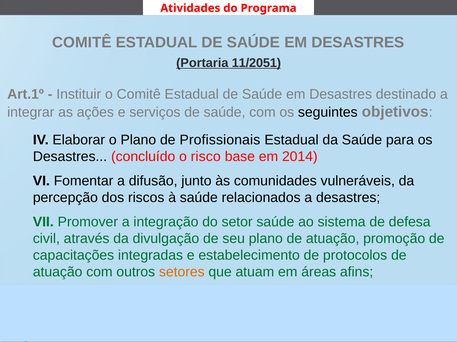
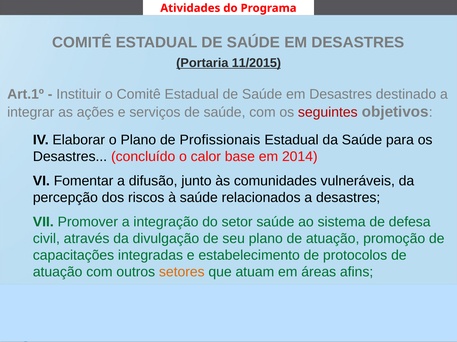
11/2051: 11/2051 -> 11/2015
seguintes colour: black -> red
risco: risco -> calor
